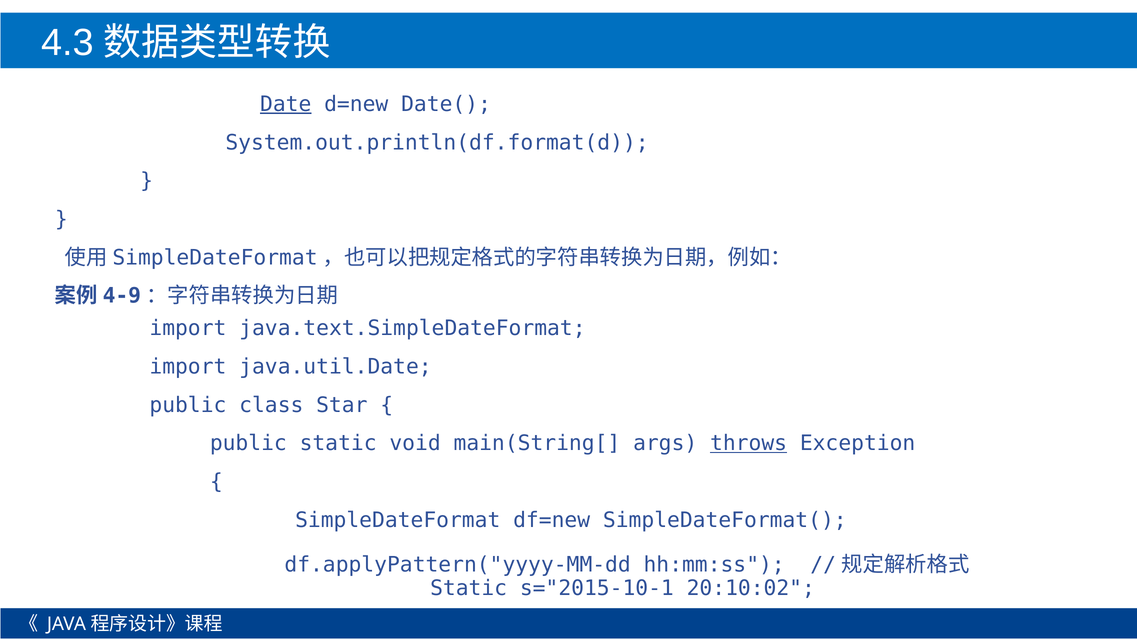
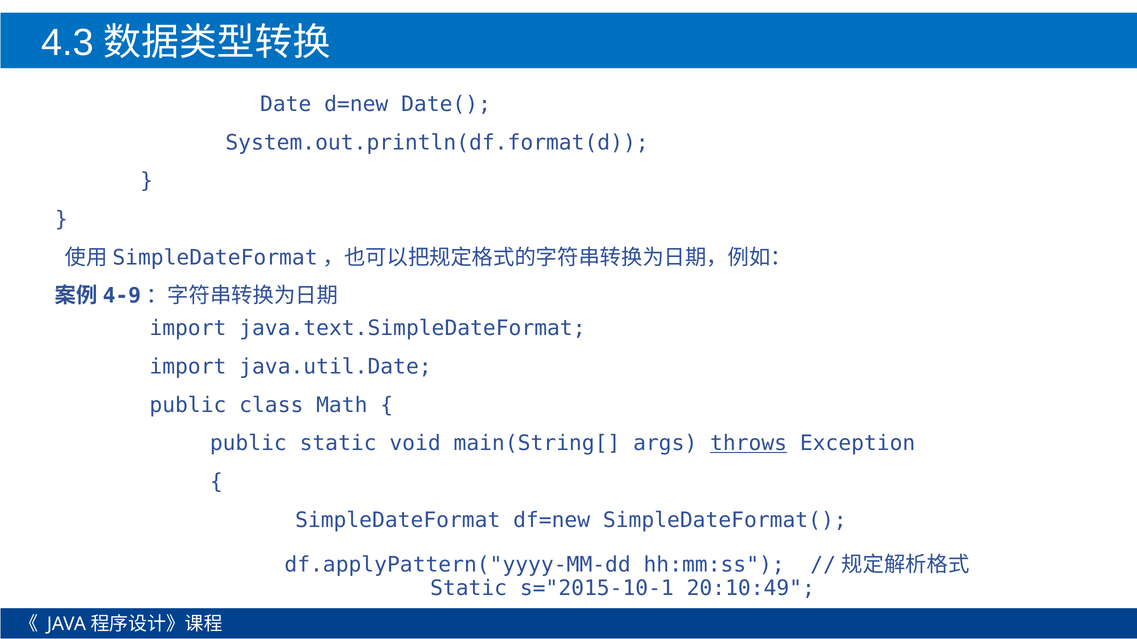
Date underline: present -> none
Star: Star -> Math
20:10:02: 20:10:02 -> 20:10:49
